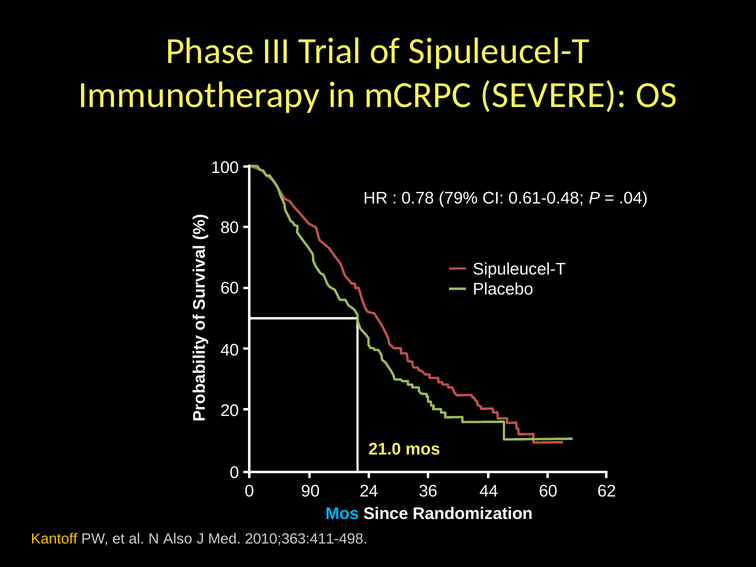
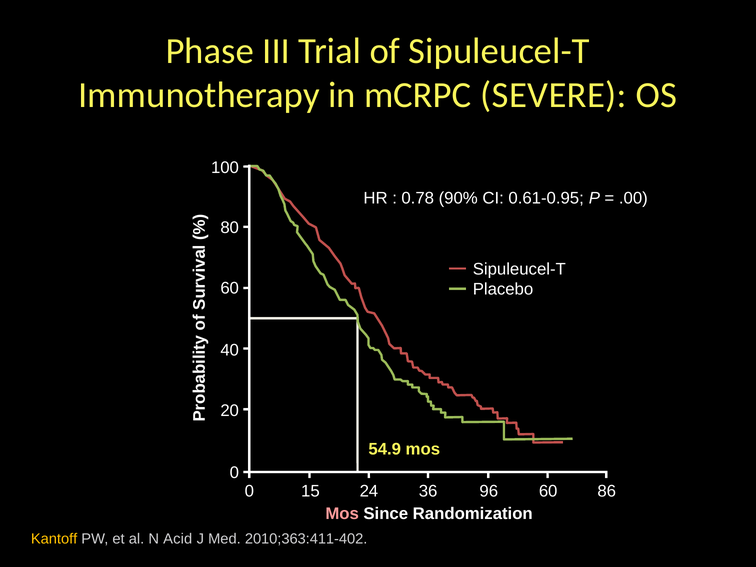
79%: 79% -> 90%
0.61-0.48: 0.61-0.48 -> 0.61-0.95
.04: .04 -> .00
21.0: 21.0 -> 54.9
90: 90 -> 15
44: 44 -> 96
62: 62 -> 86
Mos at (342, 514) colour: light blue -> pink
Also: Also -> Acid
2010;363:411-498: 2010;363:411-498 -> 2010;363:411-402
